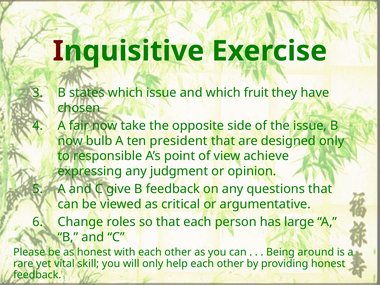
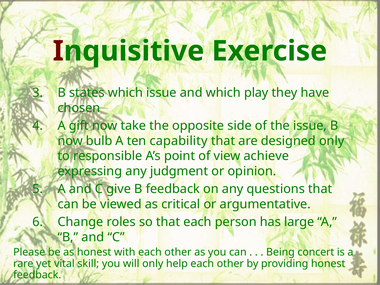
fruit: fruit -> play
fair: fair -> gift
president: president -> capability
around: around -> concert
